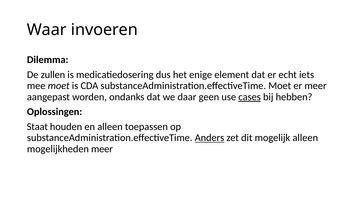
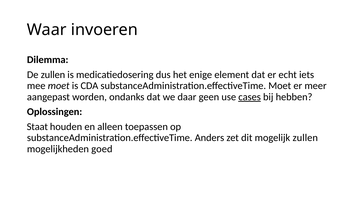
Anders underline: present -> none
mogelijk alleen: alleen -> zullen
mogelijkheden meer: meer -> goed
